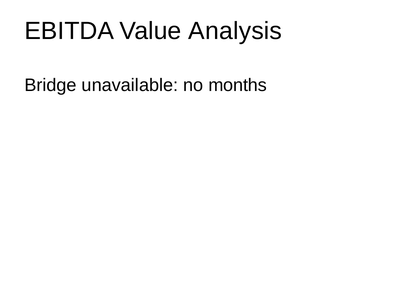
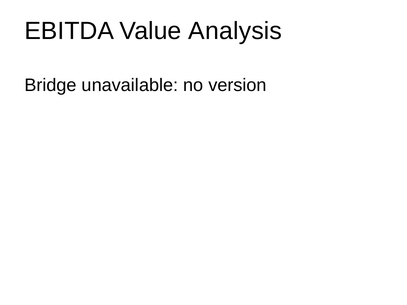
months: months -> version
